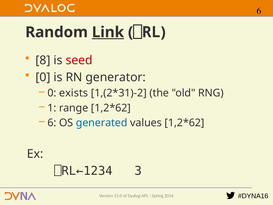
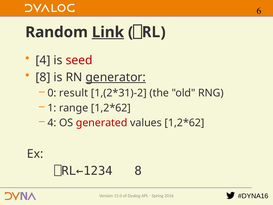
8 at (43, 60): 8 -> 4
0 at (43, 77): 0 -> 8
generator underline: none -> present
exists: exists -> result
6 at (52, 123): 6 -> 4
generated colour: blue -> red
⎕RL←1234 3: 3 -> 8
